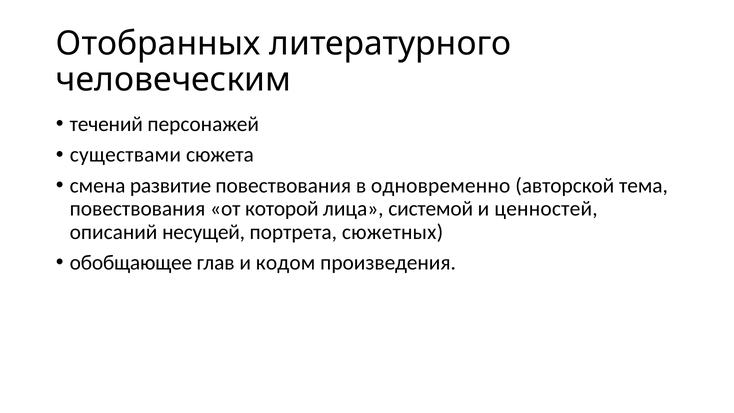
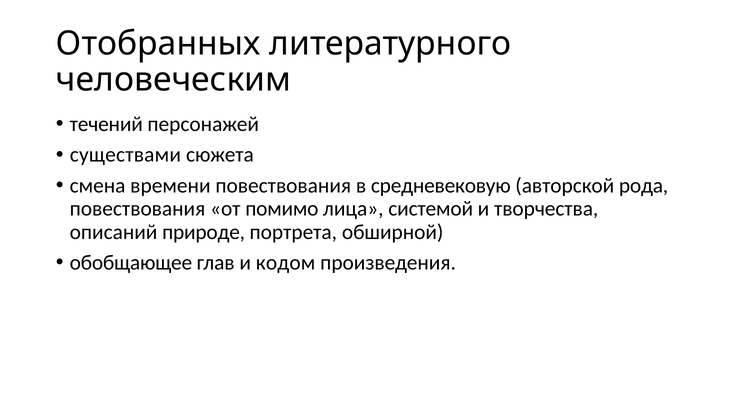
развитие: развитие -> времени
одновременно: одновременно -> средневековую
тема: тема -> рода
которой: которой -> помимо
ценностей: ценностей -> творчества
несущей: несущей -> природе
сюжетных: сюжетных -> обширной
